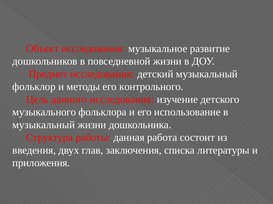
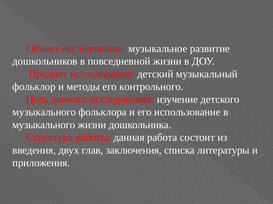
музыкальный at (44, 125): музыкальный -> музыкального
